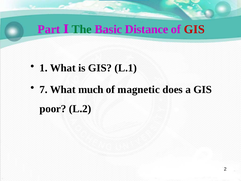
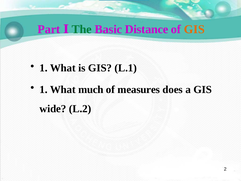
GIS at (194, 29) colour: red -> orange
7 at (44, 89): 7 -> 1
magnetic: magnetic -> measures
poor: poor -> wide
